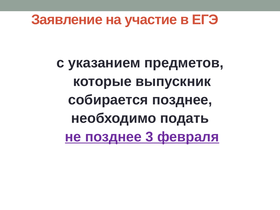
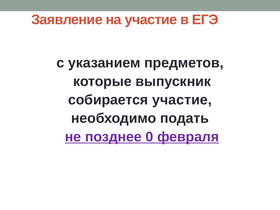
собирается позднее: позднее -> участие
3: 3 -> 0
